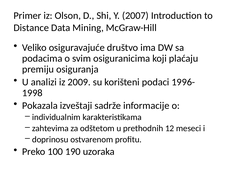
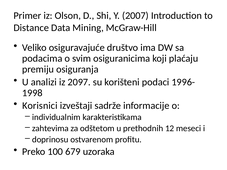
2009: 2009 -> 2097
Pokazala: Pokazala -> Korisnici
190: 190 -> 679
